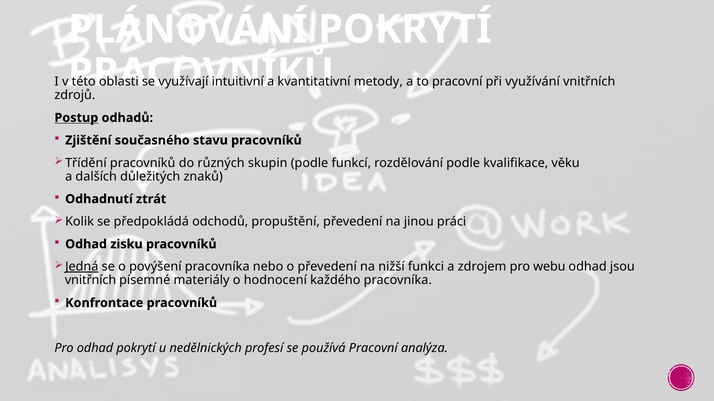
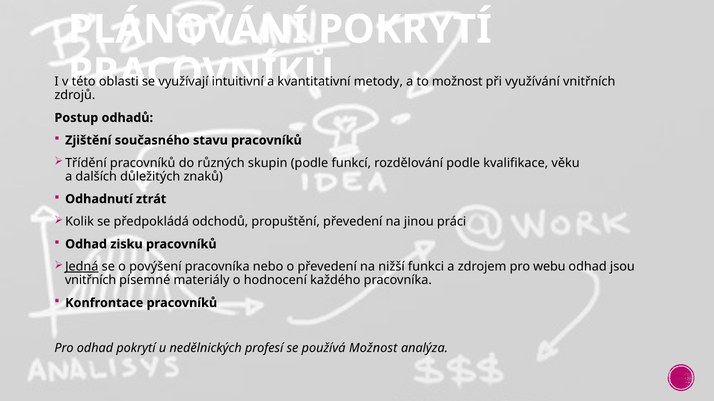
to pracovní: pracovní -> možnost
Postup underline: present -> none
používá Pracovní: Pracovní -> Možnost
